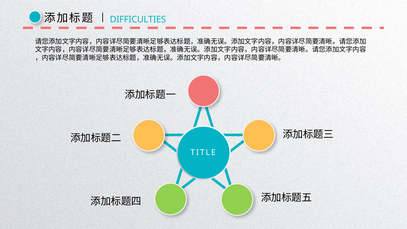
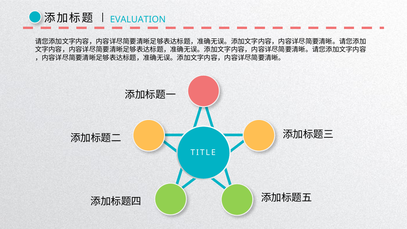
DIFFICULTIES: DIFFICULTIES -> EVALUATION
